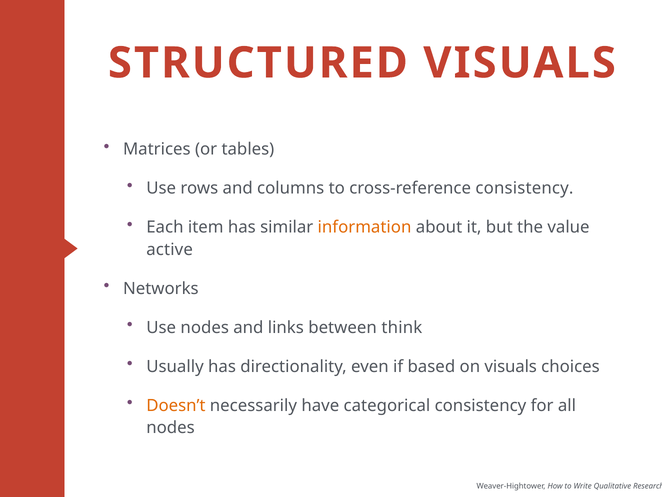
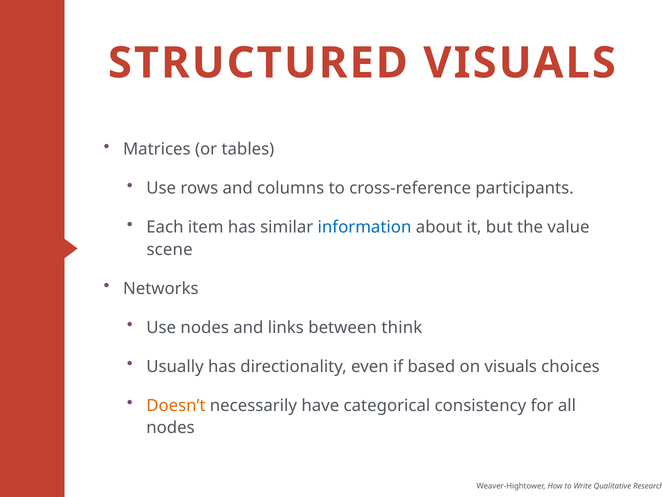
cross-reference consistency: consistency -> participants
information colour: orange -> blue
active: active -> scene
